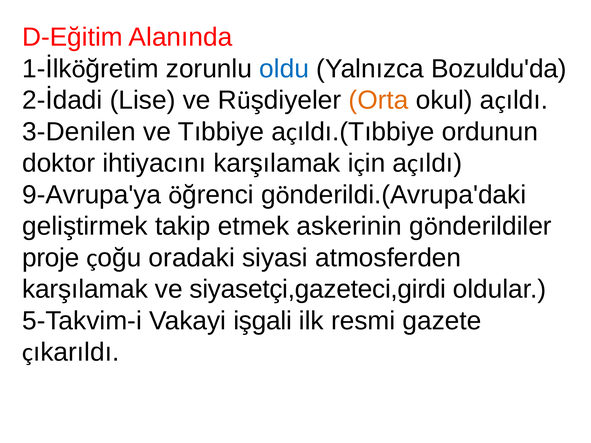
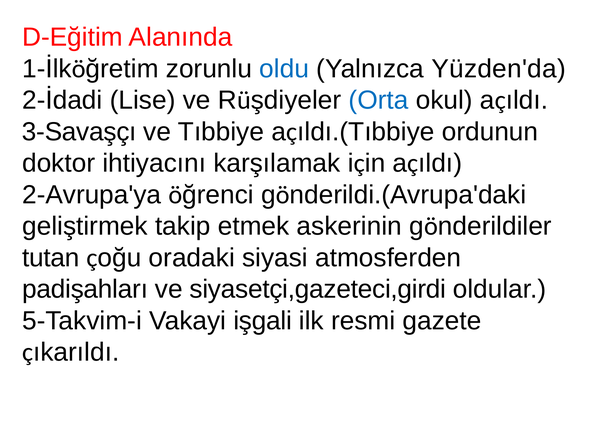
Bozuldu'da: Bozuldu'da -> Yüzden'da
Orta colour: orange -> blue
3-Denilen: 3-Denilen -> 3-Savaşçı
9-Avrupa'ya: 9-Avrupa'ya -> 2-Avrupa'ya
proje: proje -> tutan
karşılamak at (85, 289): karşılamak -> padişahları
